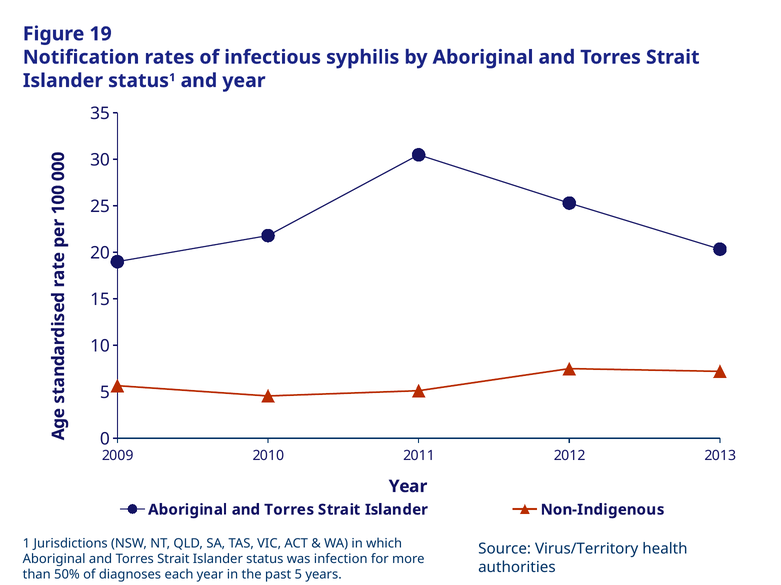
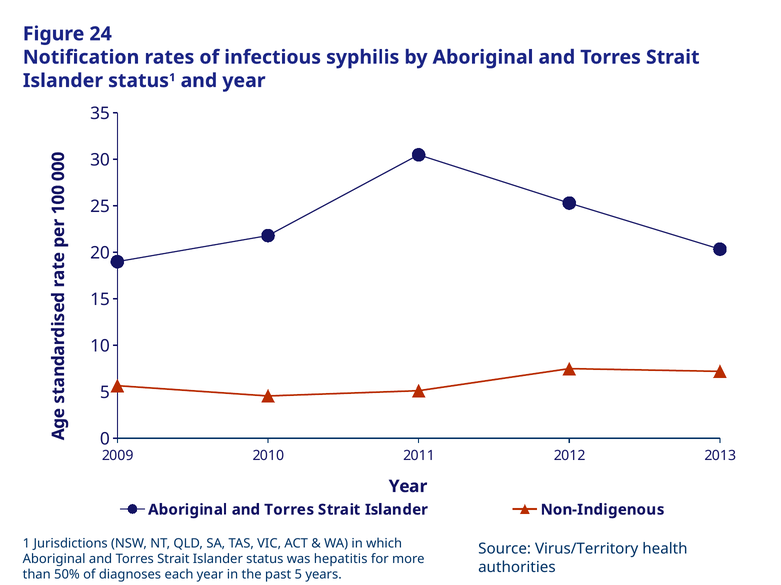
19: 19 -> 24
infection: infection -> hepatitis
